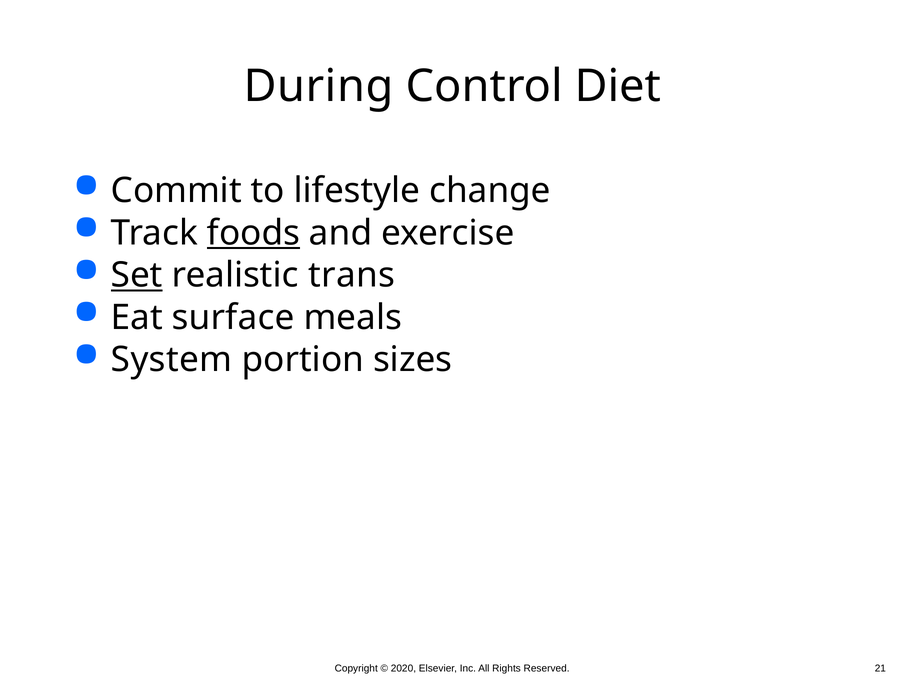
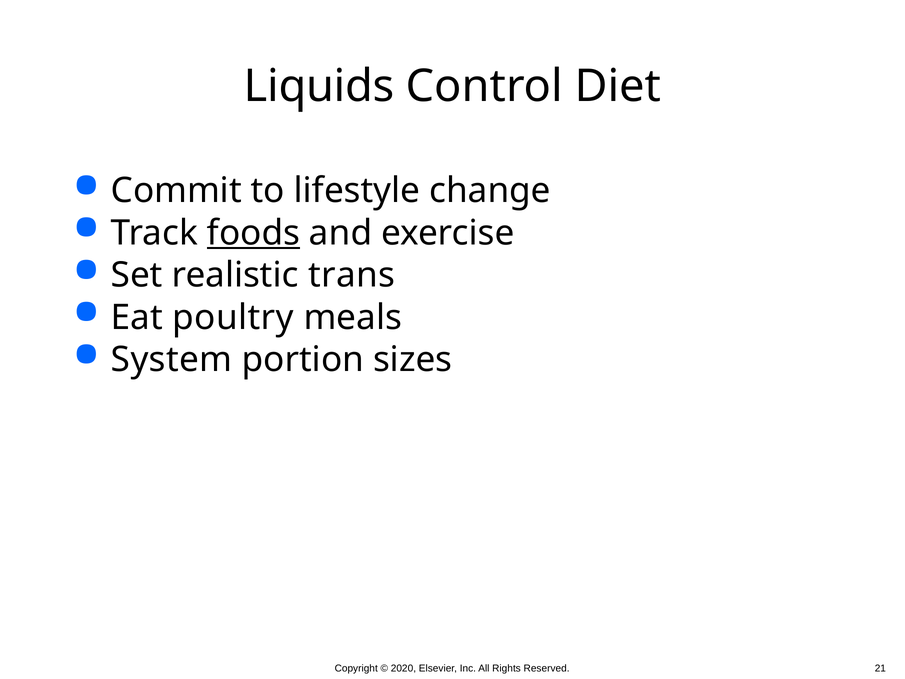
During: During -> Liquids
Set underline: present -> none
surface: surface -> poultry
